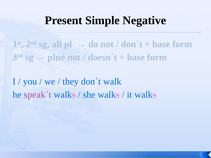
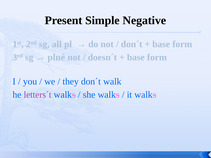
speak´t: speak´t -> letters´t
